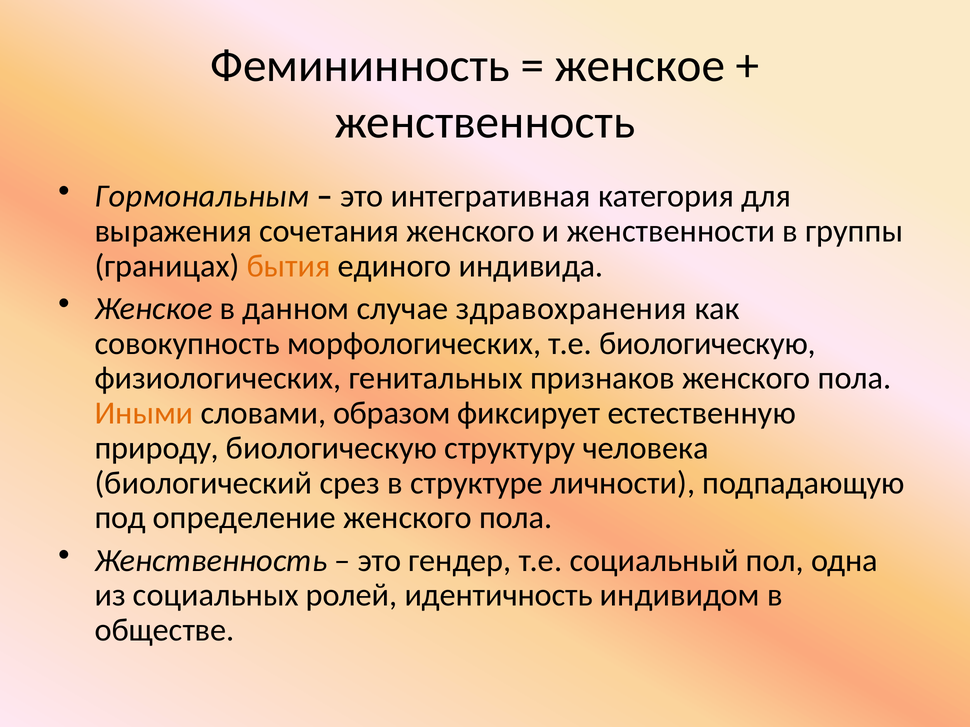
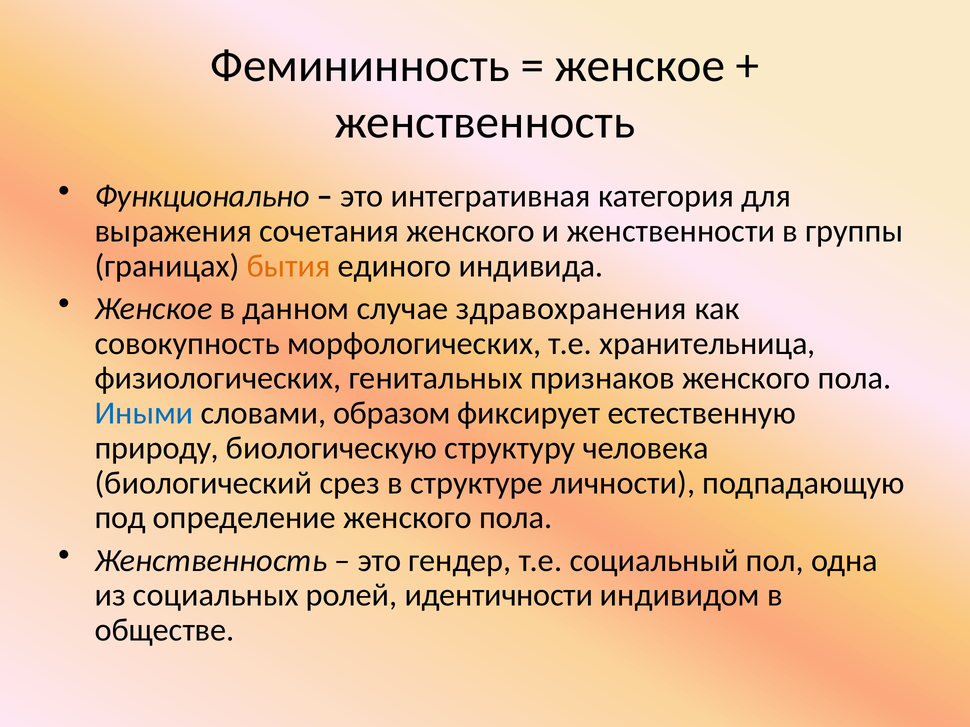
Гормональным: Гормональным -> Функционально
т.е биологическую: биологическую -> хранительница
Иными colour: orange -> blue
идентичность: идентичность -> идентичности
